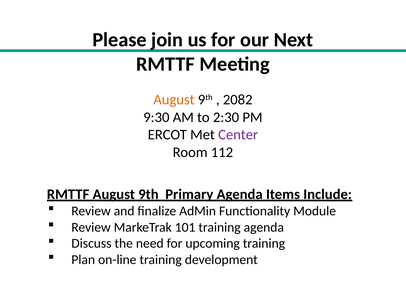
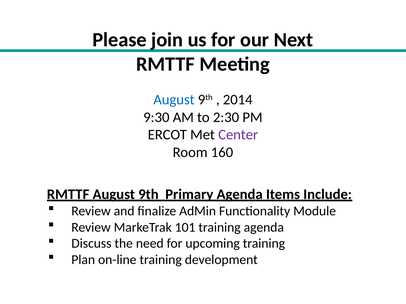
August at (174, 100) colour: orange -> blue
2082: 2082 -> 2014
112: 112 -> 160
